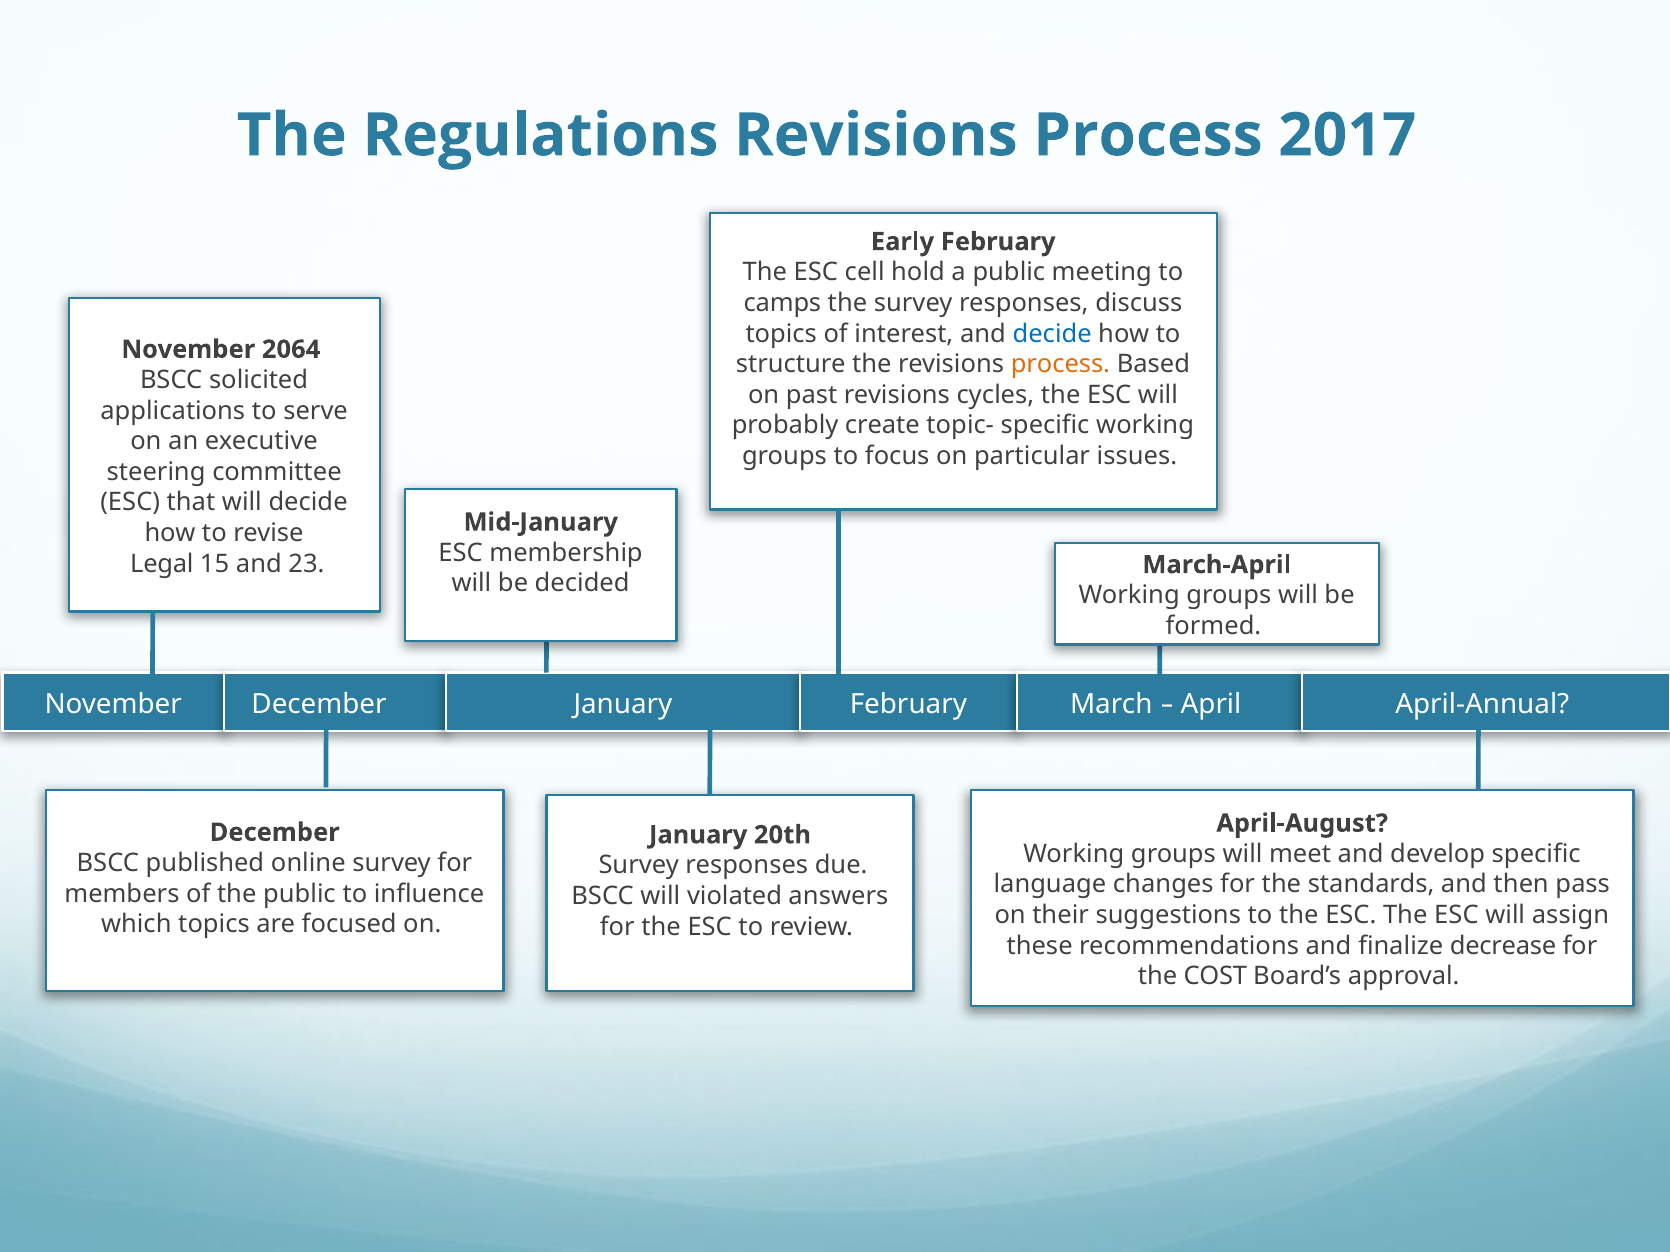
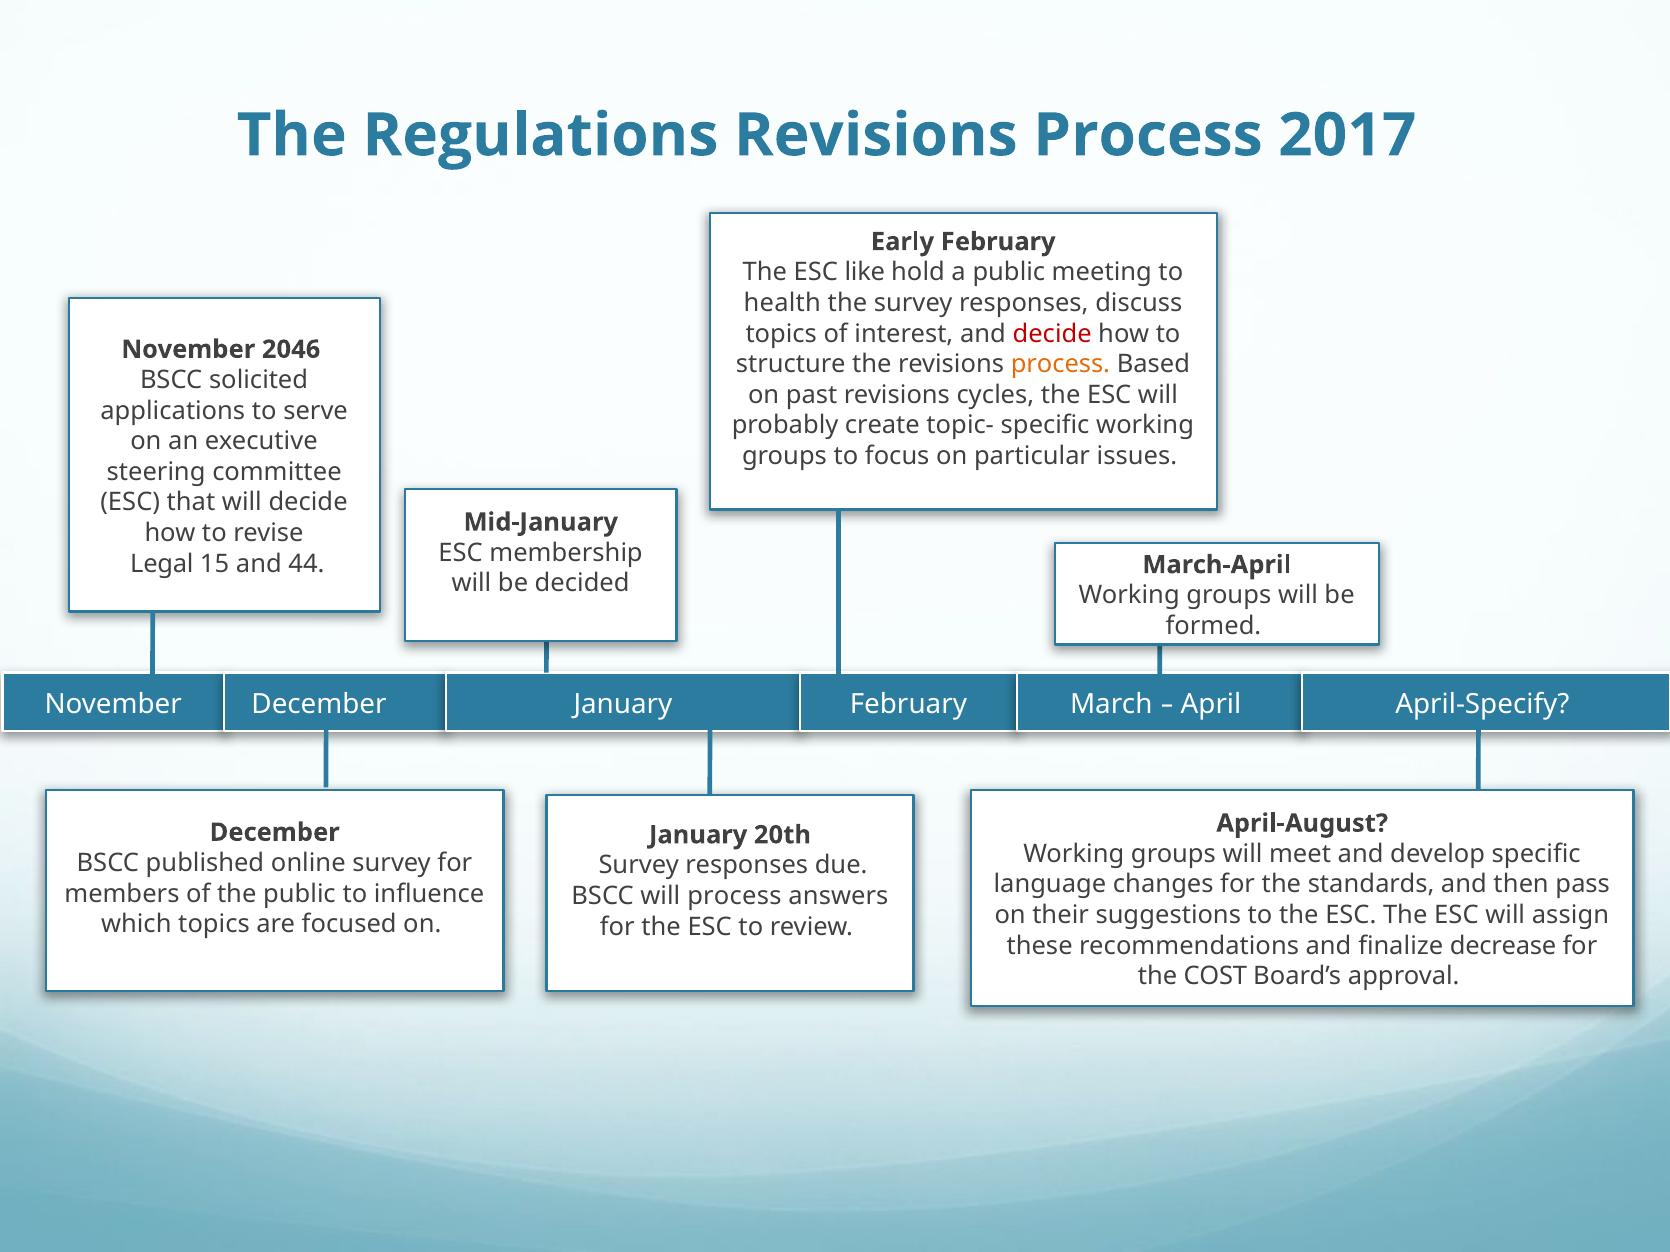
cell: cell -> like
camps: camps -> health
decide at (1052, 334) colour: blue -> red
2064: 2064 -> 2046
23: 23 -> 44
April-Annual: April-Annual -> April-Specify
will violated: violated -> process
